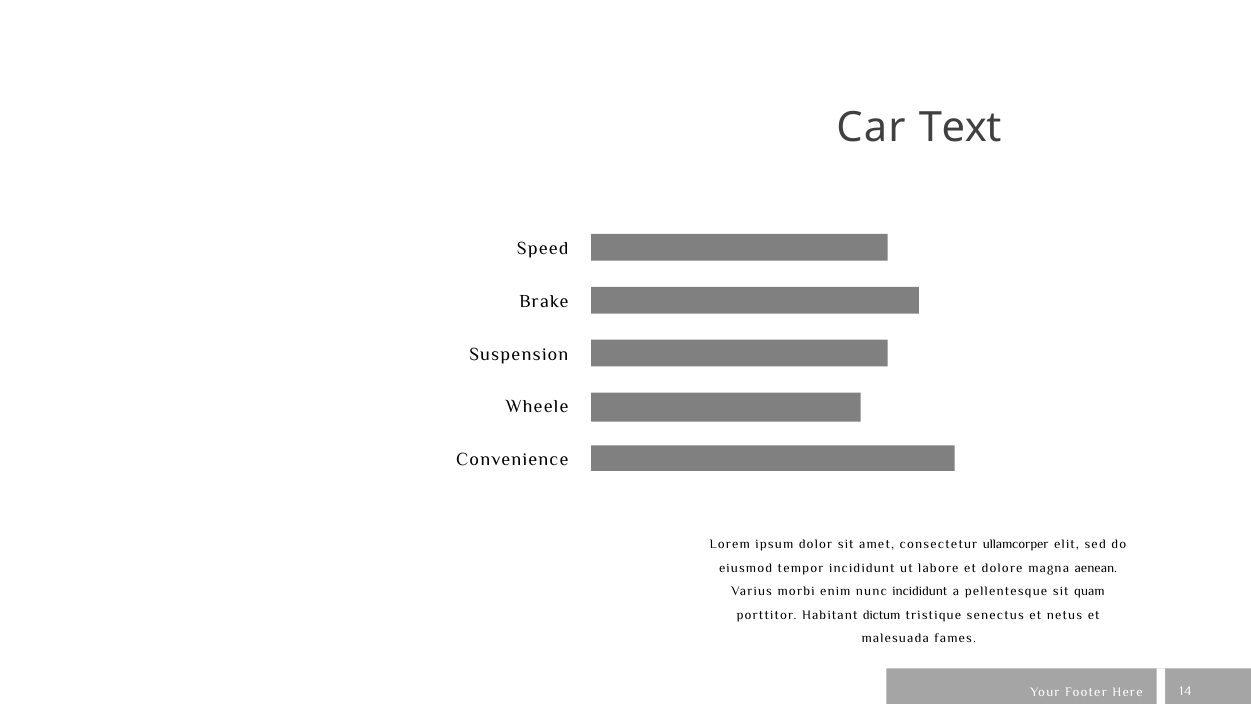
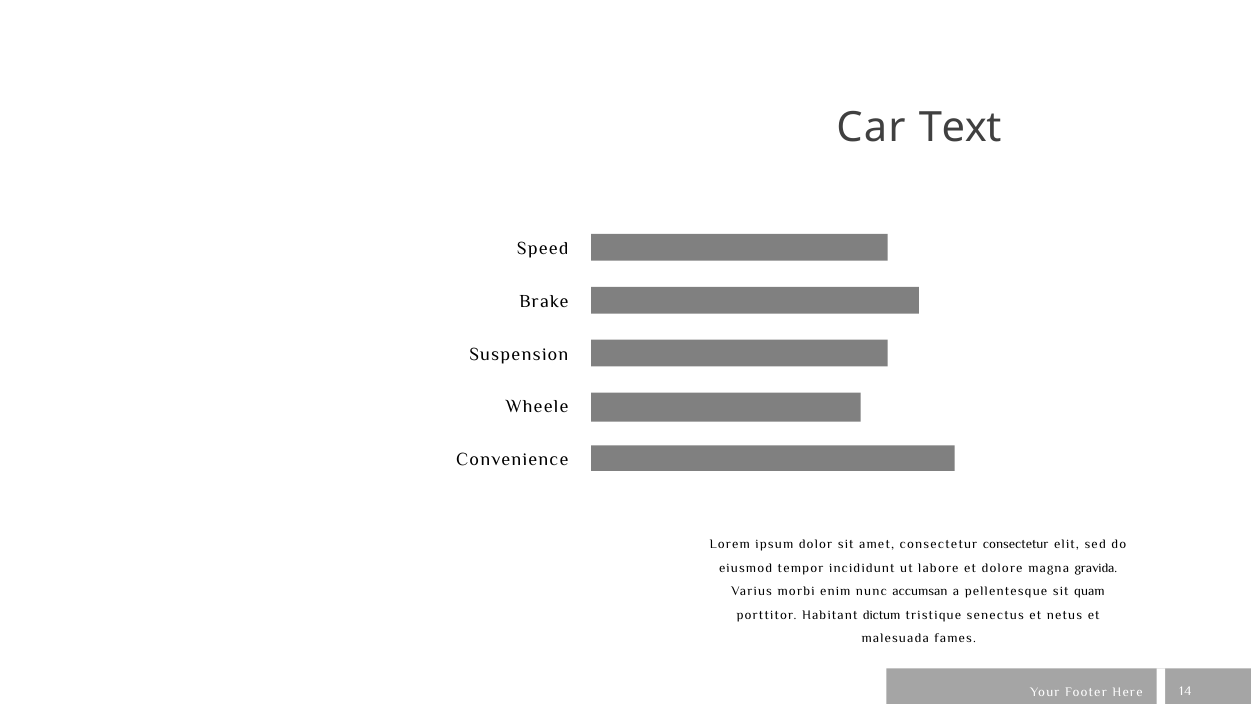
consectetur ullamcorper: ullamcorper -> consectetur
aenean: aenean -> gravida
nunc incididunt: incididunt -> accumsan
